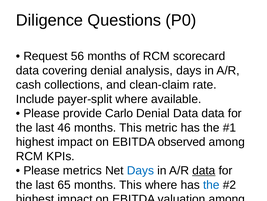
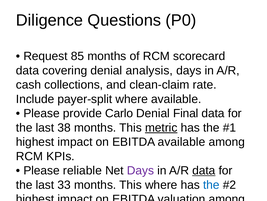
56: 56 -> 85
Denial Data: Data -> Final
46: 46 -> 38
metric at (161, 127) underline: none -> present
EBITDA observed: observed -> available
metrics: metrics -> reliable
Days at (141, 170) colour: blue -> purple
65: 65 -> 33
